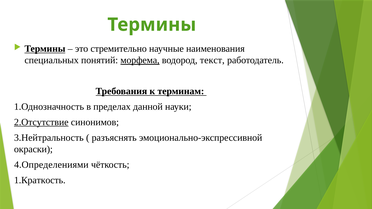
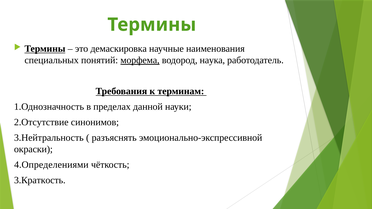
стремительно: стремительно -> демаскировка
текст: текст -> наука
2.Отсутствие underline: present -> none
1.Краткость: 1.Краткость -> 3.Краткость
